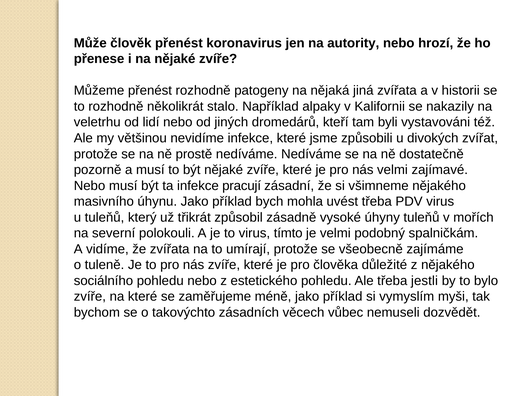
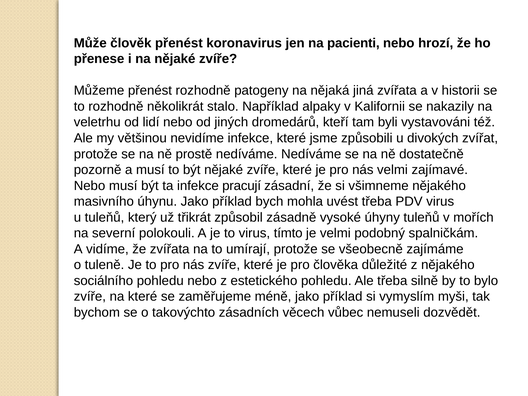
autority: autority -> pacienti
jestli: jestli -> silně
